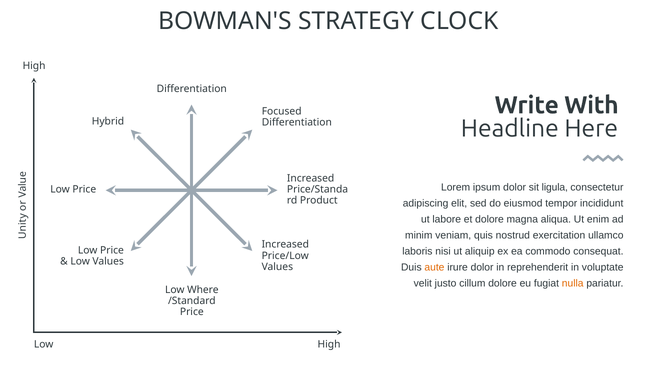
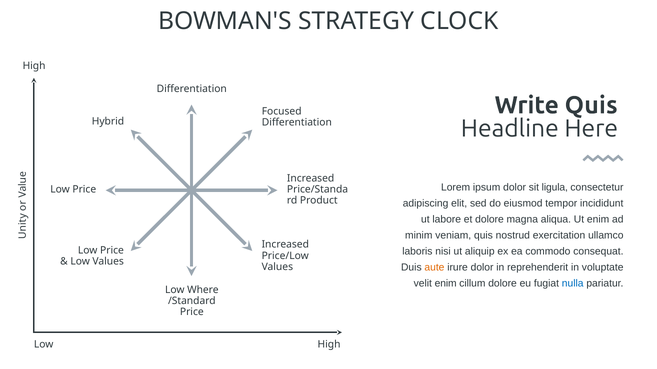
Write With: With -> Quis
velit justo: justo -> enim
nulla colour: orange -> blue
